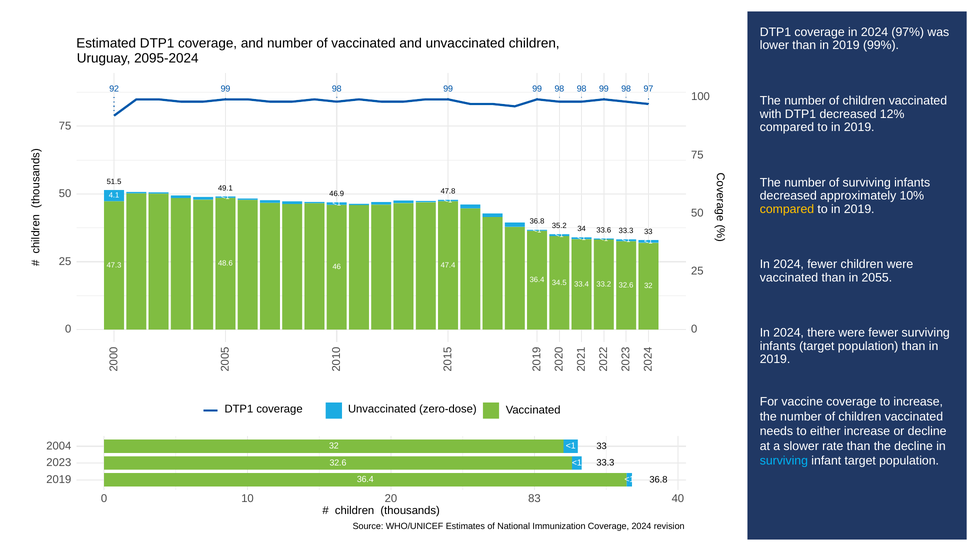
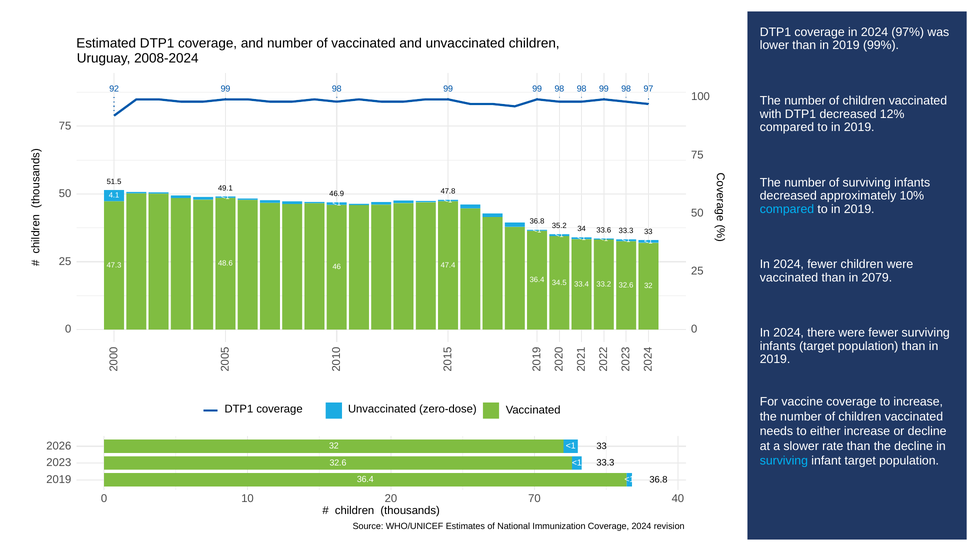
2095-2024: 2095-2024 -> 2008-2024
compared at (787, 209) colour: yellow -> light blue
2055: 2055 -> 2079
2004: 2004 -> 2026
83: 83 -> 70
